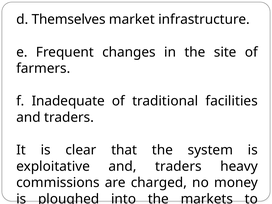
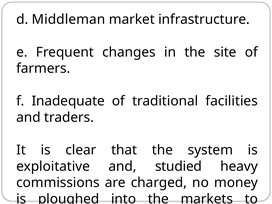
Themselves: Themselves -> Middleman
exploitative and traders: traders -> studied
